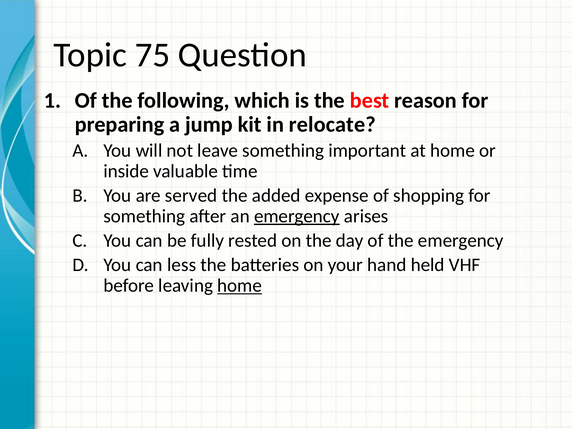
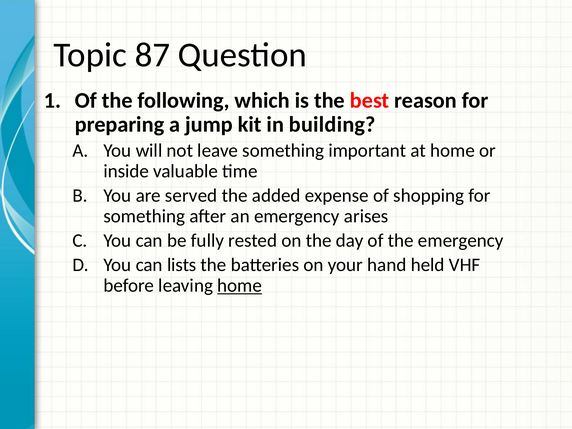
75: 75 -> 87
relocate: relocate -> building
emergency at (297, 216) underline: present -> none
less: less -> lists
